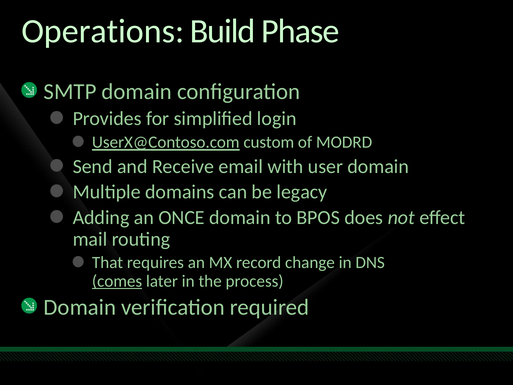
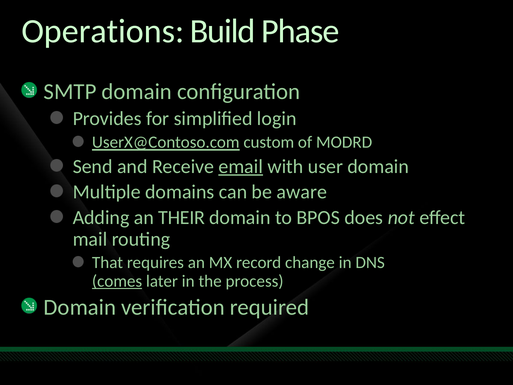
email underline: none -> present
legacy: legacy -> aware
ONCE: ONCE -> THEIR
